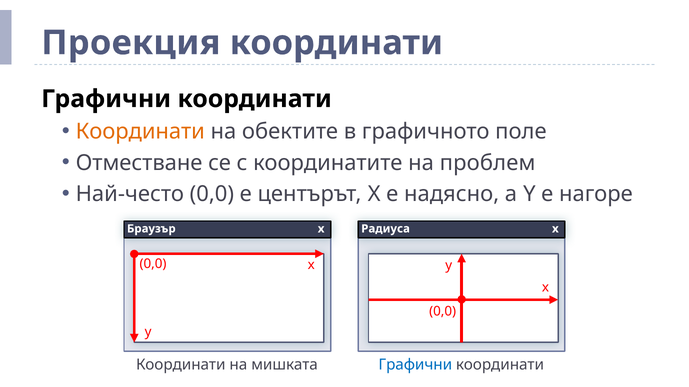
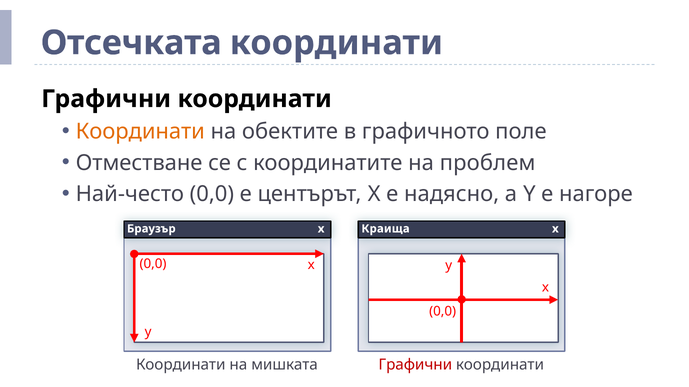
Проекция: Проекция -> Отсечката
Радиуса: Радиуса -> Краища
Графични at (415, 365) colour: blue -> red
